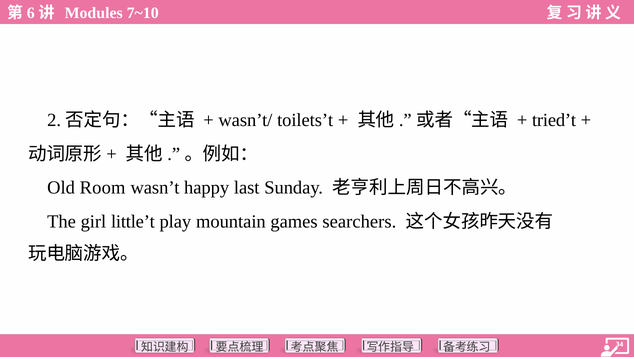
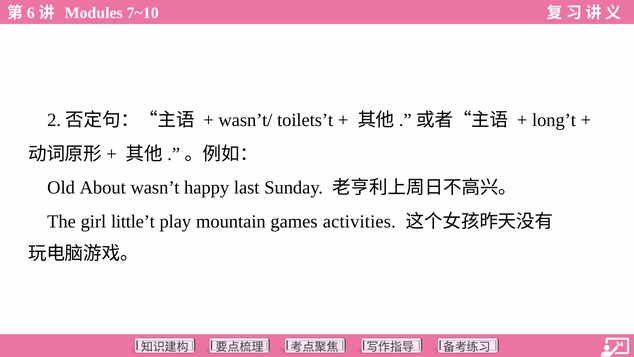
tried’t: tried’t -> long’t
Room: Room -> About
searchers: searchers -> activities
